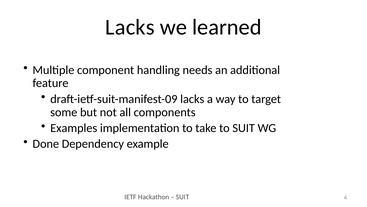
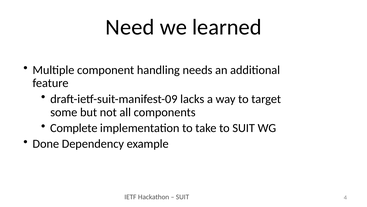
Lacks at (130, 27): Lacks -> Need
Examples: Examples -> Complete
